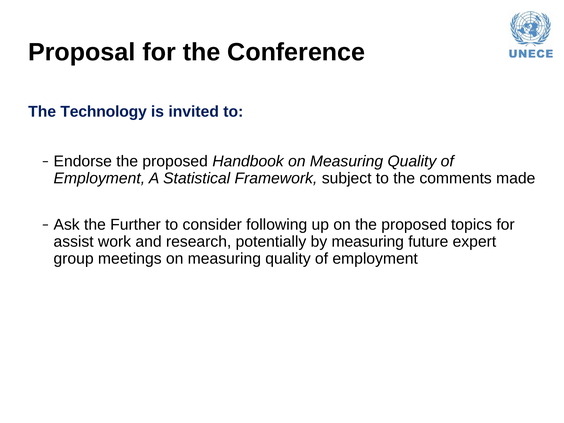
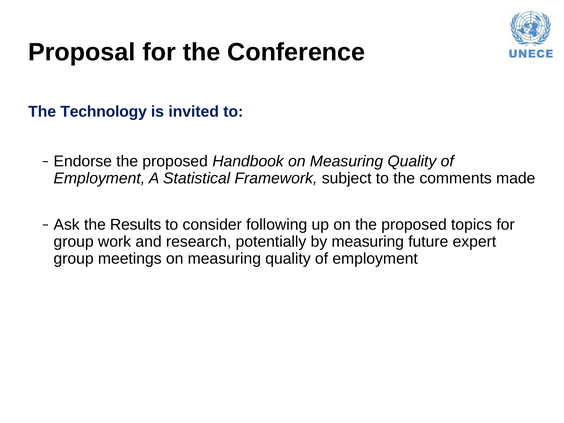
Further: Further -> Results
assist at (74, 242): assist -> group
